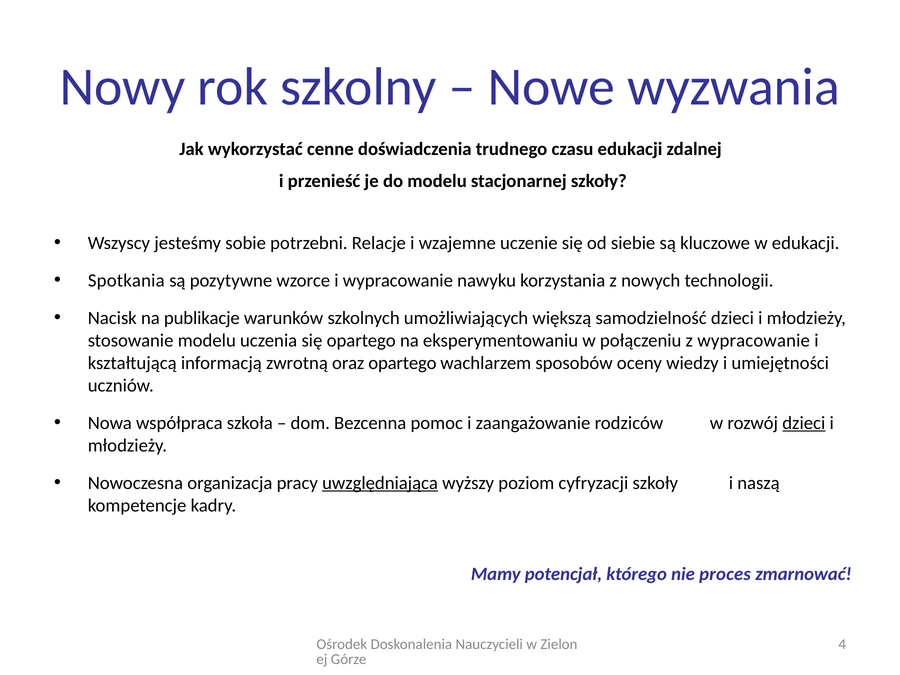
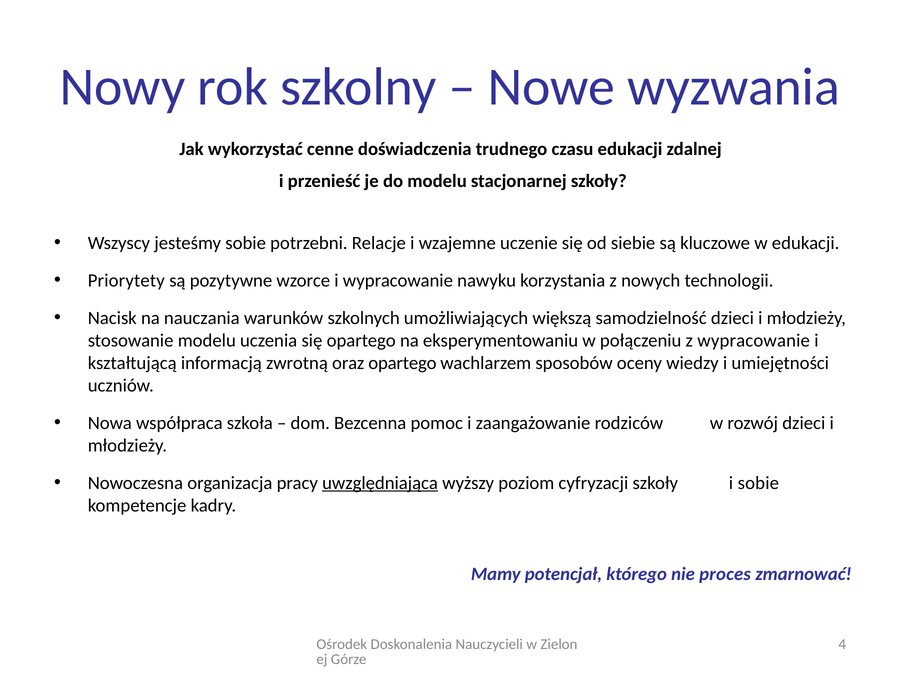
Spotkania: Spotkania -> Priorytety
publikacje: publikacje -> nauczania
dzieci at (804, 423) underline: present -> none
i naszą: naszą -> sobie
